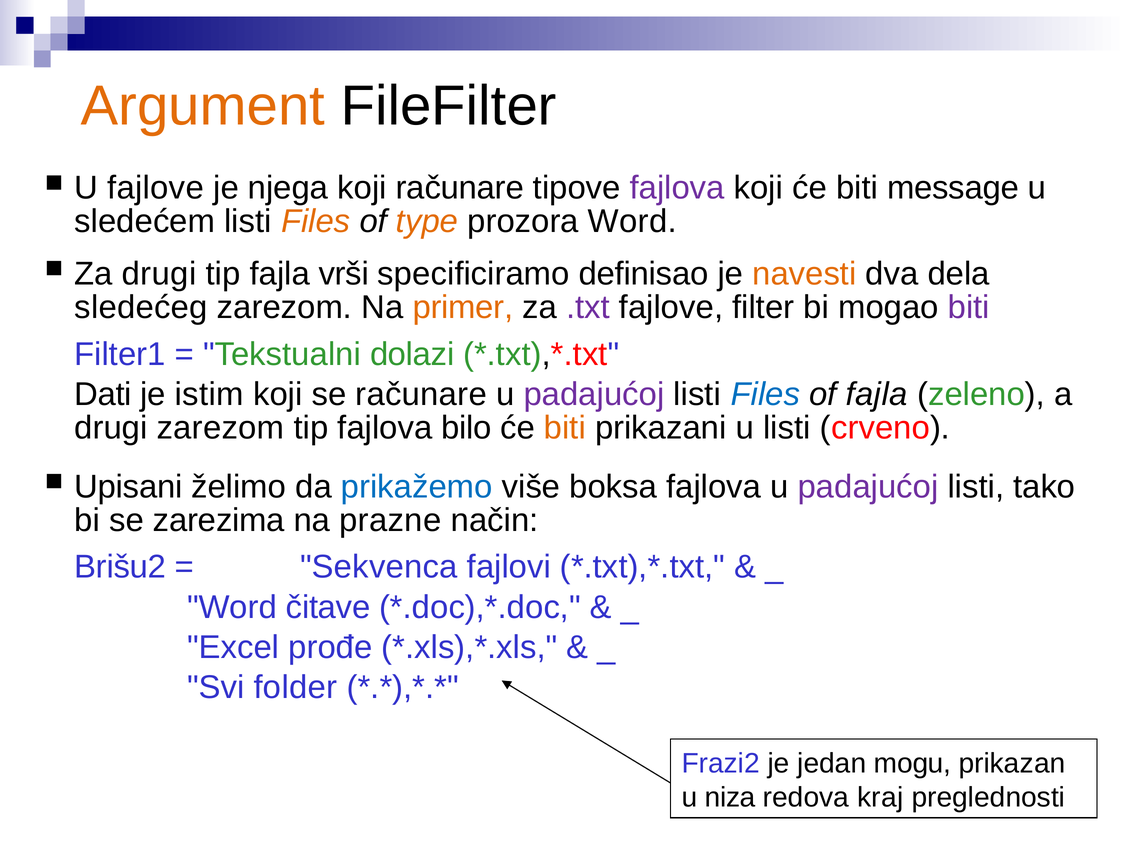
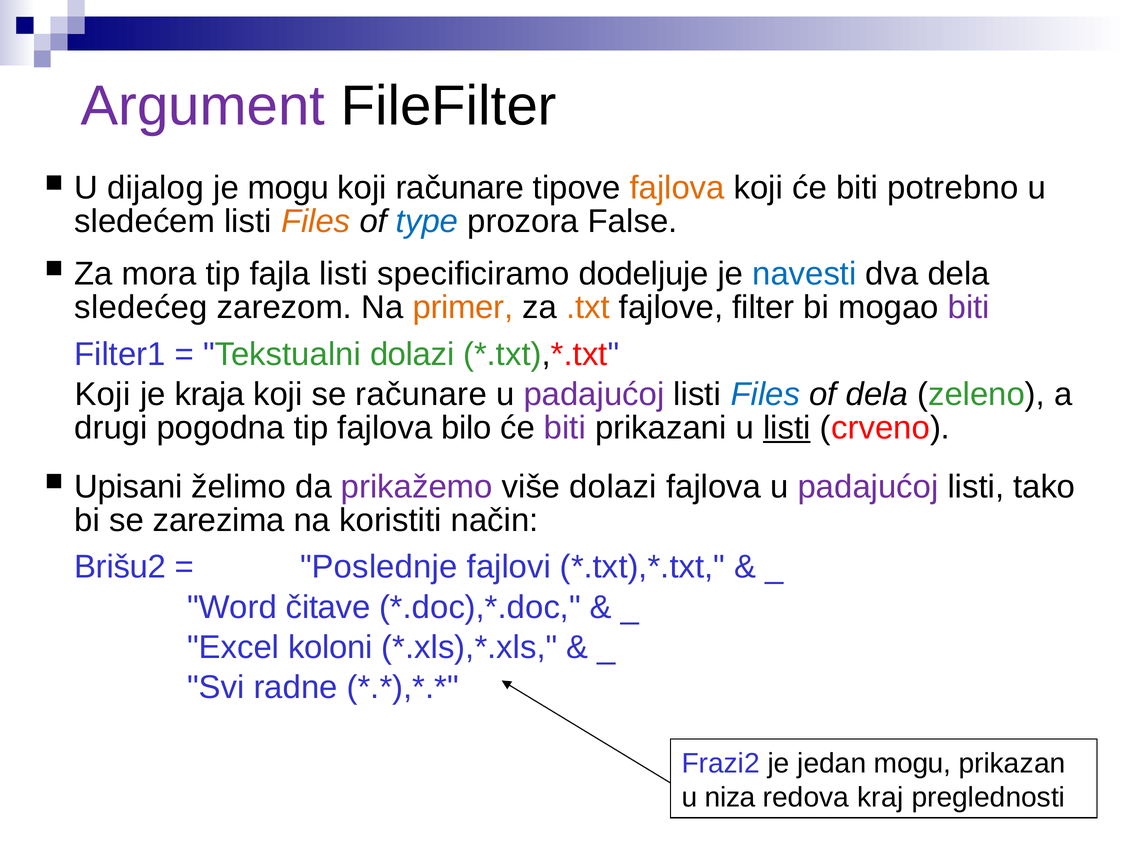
Argument colour: orange -> purple
U fajlove: fajlove -> dijalog
je njega: njega -> mogu
fajlova at (677, 188) colour: purple -> orange
message: message -> potrebno
type colour: orange -> blue
prozora Word: Word -> False
Za drugi: drugi -> mora
fajla vrši: vrši -> listi
definisao: definisao -> dodeljuje
navesti colour: orange -> blue
.txt colour: purple -> orange
Dati at (103, 394): Dati -> Koji
istim: istim -> kraja
of fajla: fajla -> dela
drugi zarezom: zarezom -> pogodna
biti at (565, 428) colour: orange -> purple
listi at (787, 428) underline: none -> present
prikažemo colour: blue -> purple
više boksa: boksa -> dolazi
prazne: prazne -> koristiti
Sekvenca: Sekvenca -> Poslednje
prođe: prođe -> koloni
folder: folder -> radne
